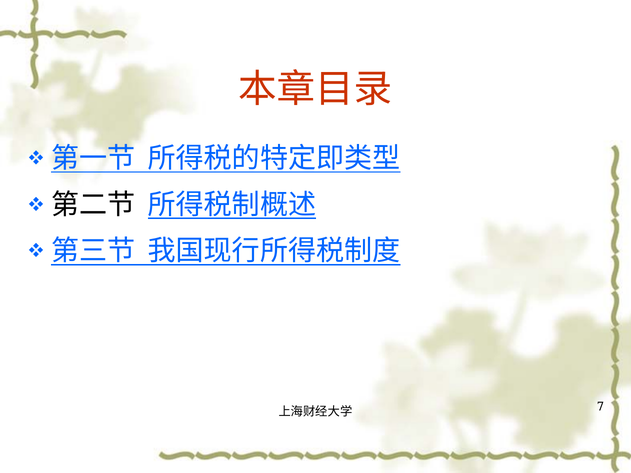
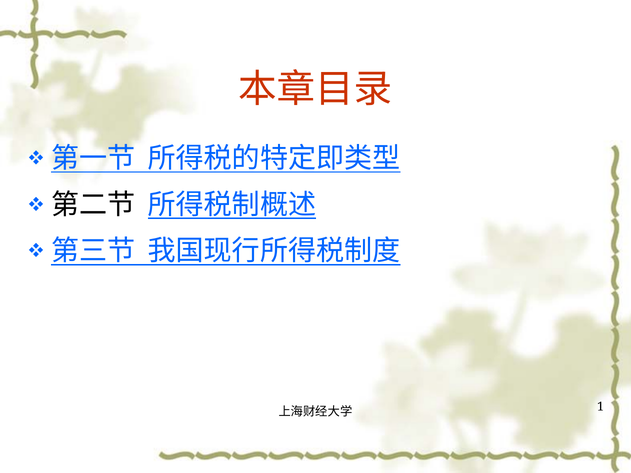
7: 7 -> 1
